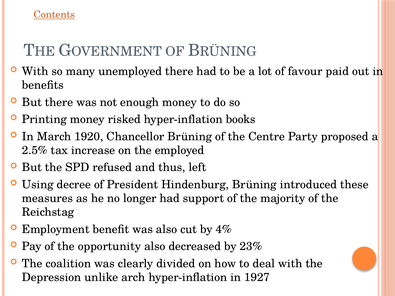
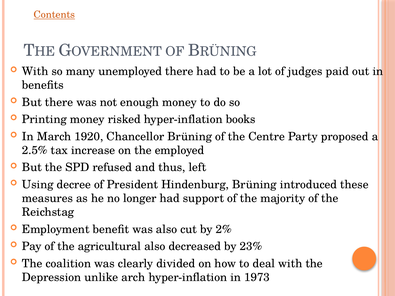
favour: favour -> judges
4%: 4% -> 2%
opportunity: opportunity -> agricultural
1927: 1927 -> 1973
